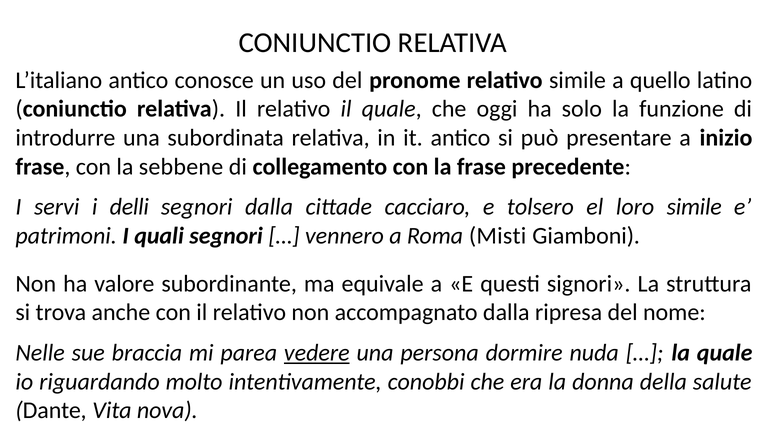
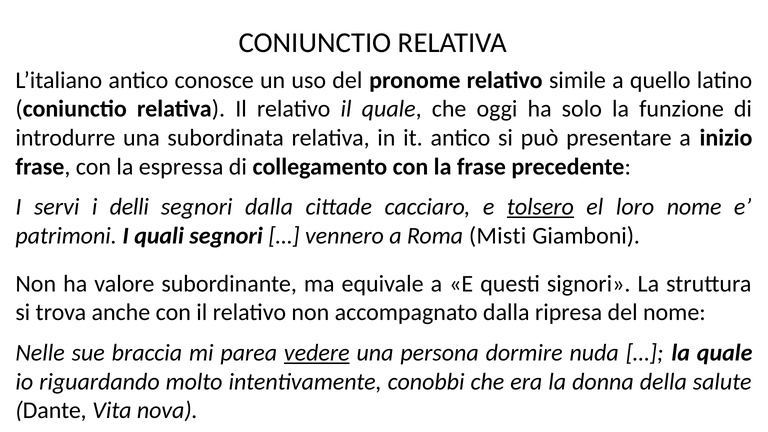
sebbene: sebbene -> espressa
tolsero underline: none -> present
loro simile: simile -> nome
